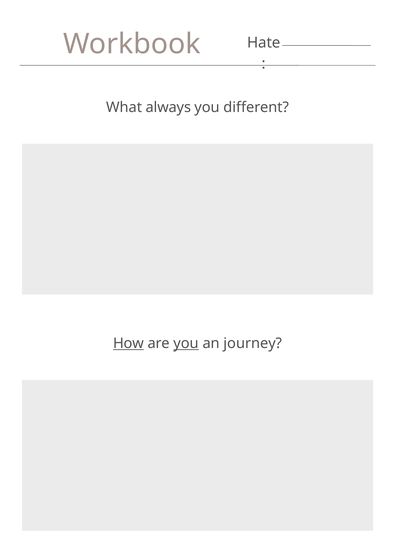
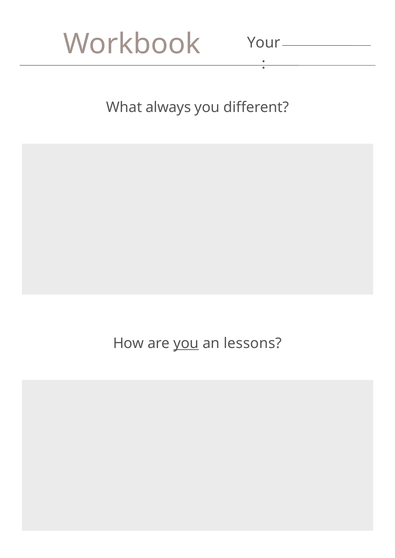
Hate: Hate -> Your
How underline: present -> none
journey: journey -> lessons
